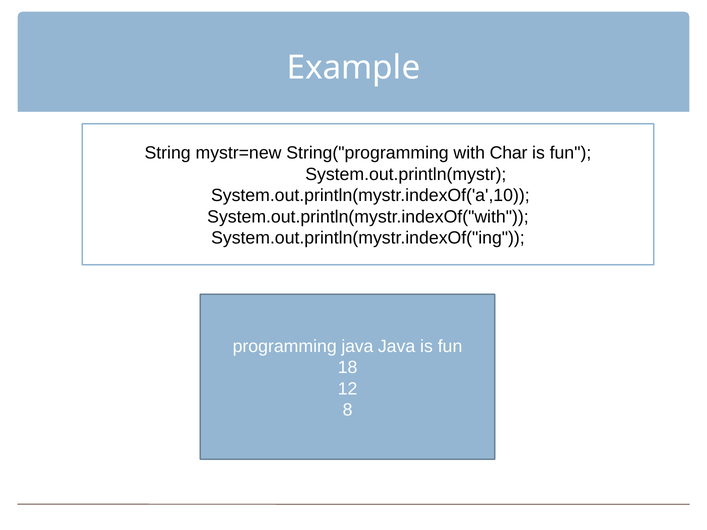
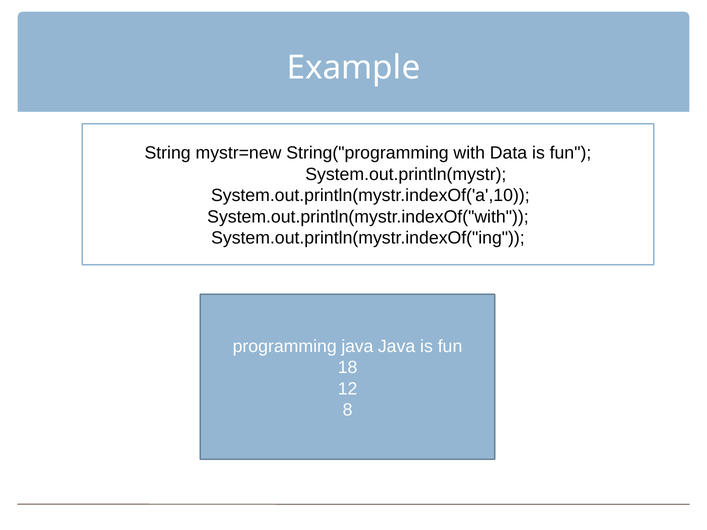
Char: Char -> Data
